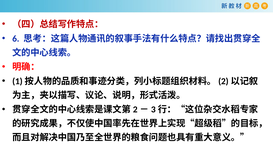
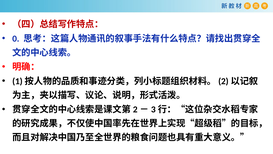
6: 6 -> 0
